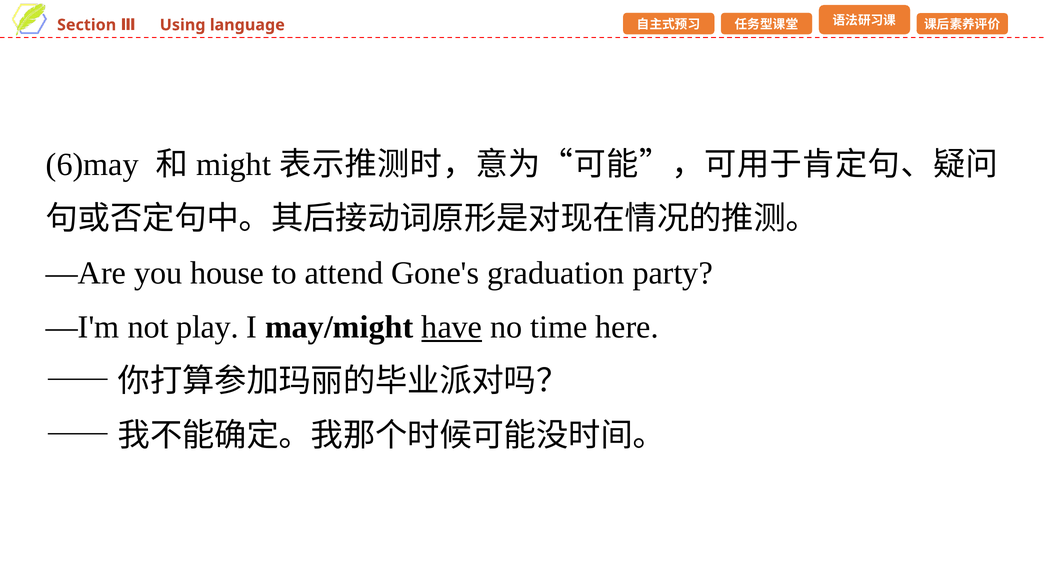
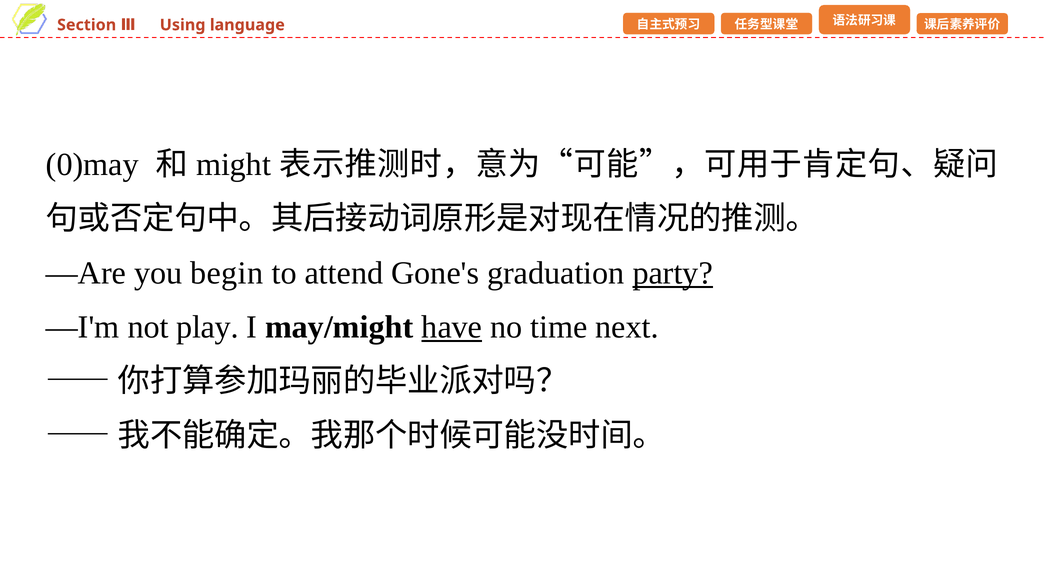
6)may: 6)may -> 0)may
house: house -> begin
party underline: none -> present
here: here -> next
